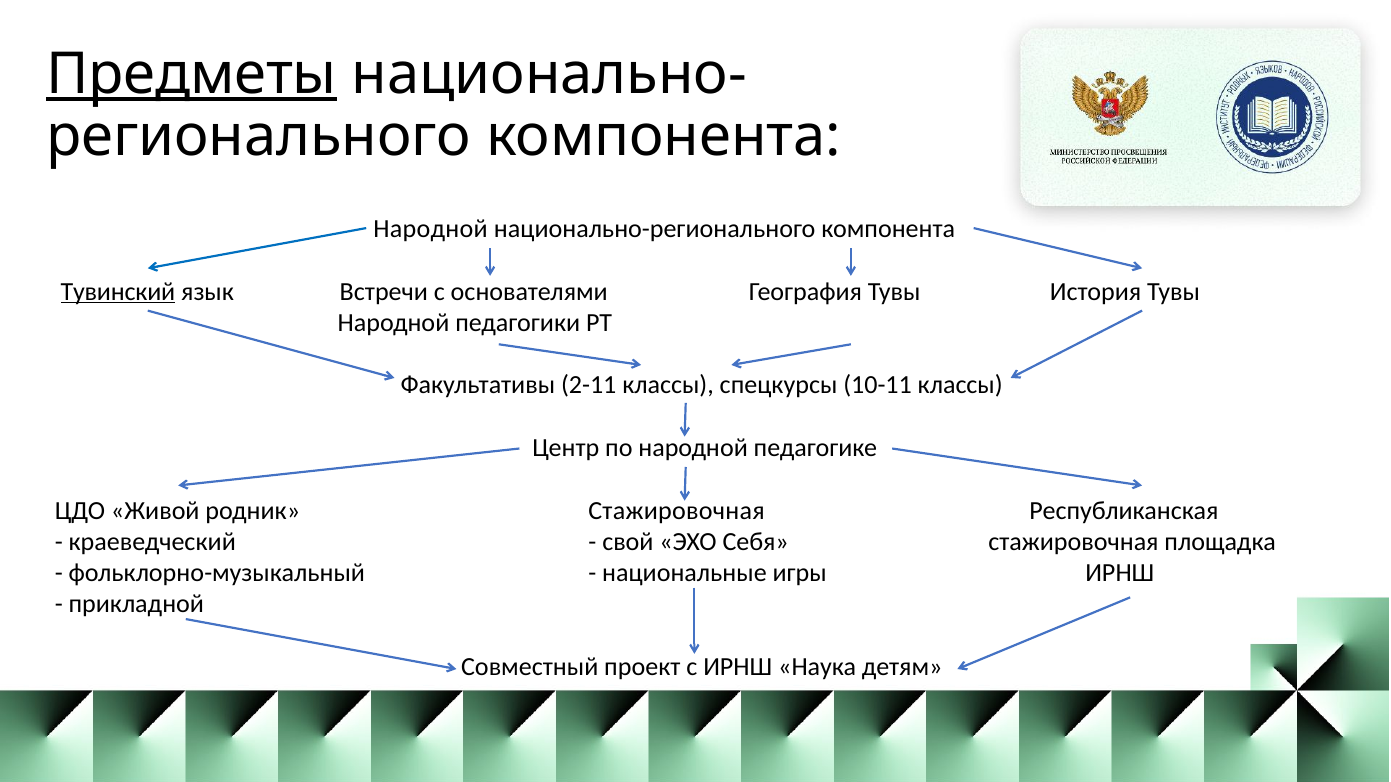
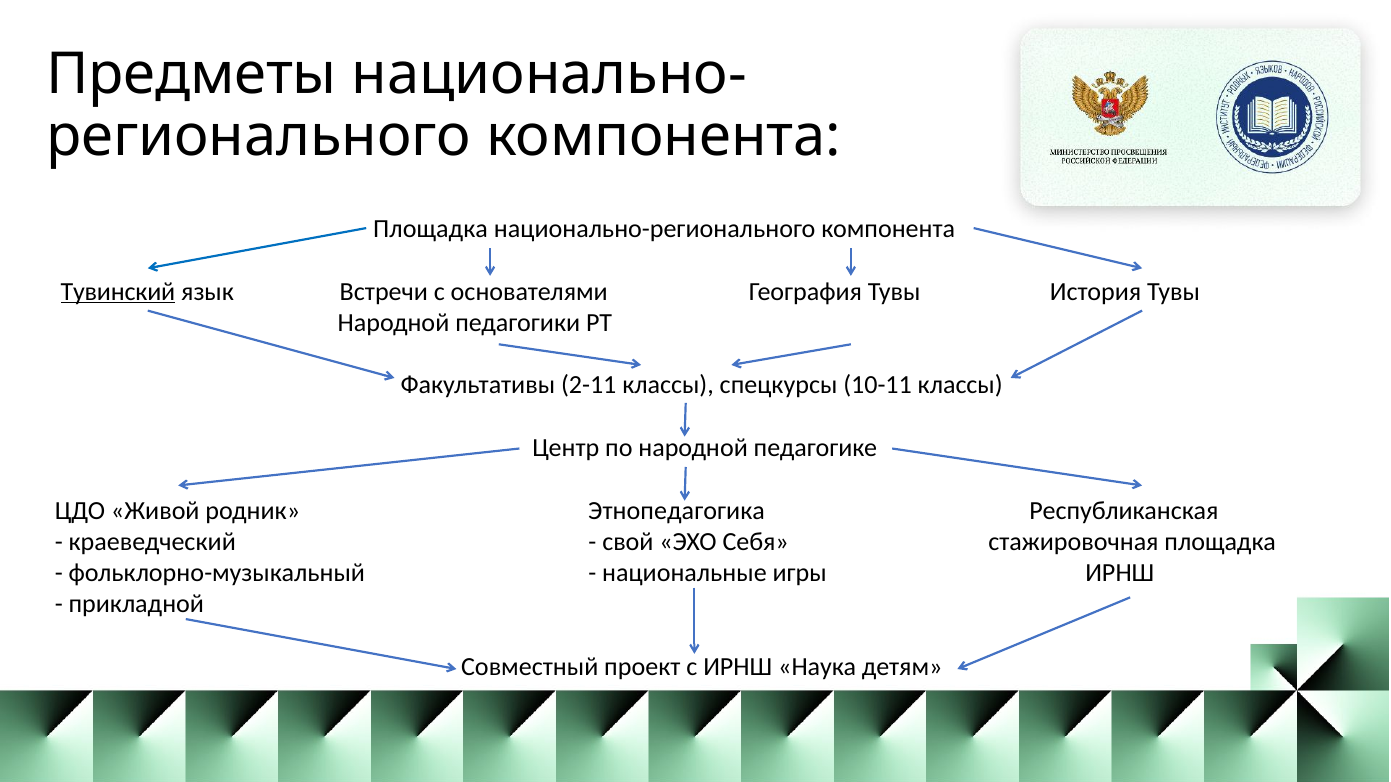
Предметы underline: present -> none
Народной at (430, 229): Народной -> Площадка
родник Стажировочная: Стажировочная -> Этнопедагогика
